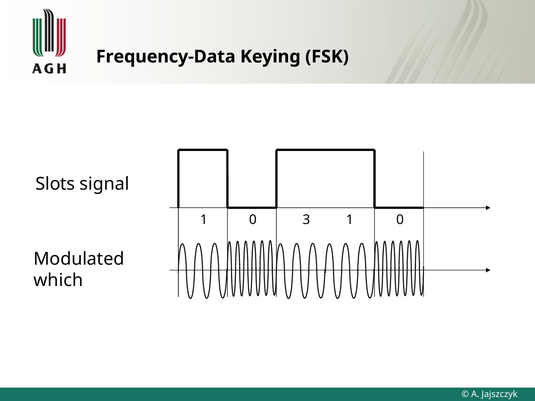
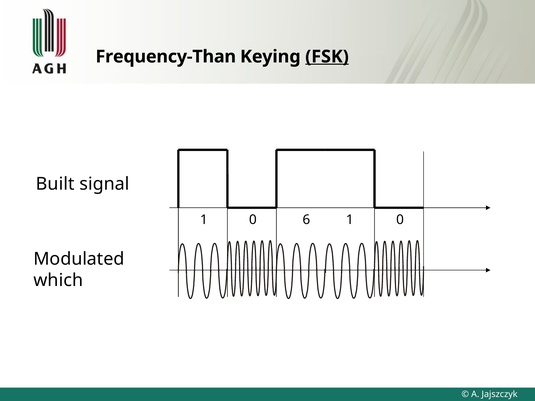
Frequency-Data: Frequency-Data -> Frequency-Than
FSK underline: none -> present
Slots: Slots -> Built
3: 3 -> 6
